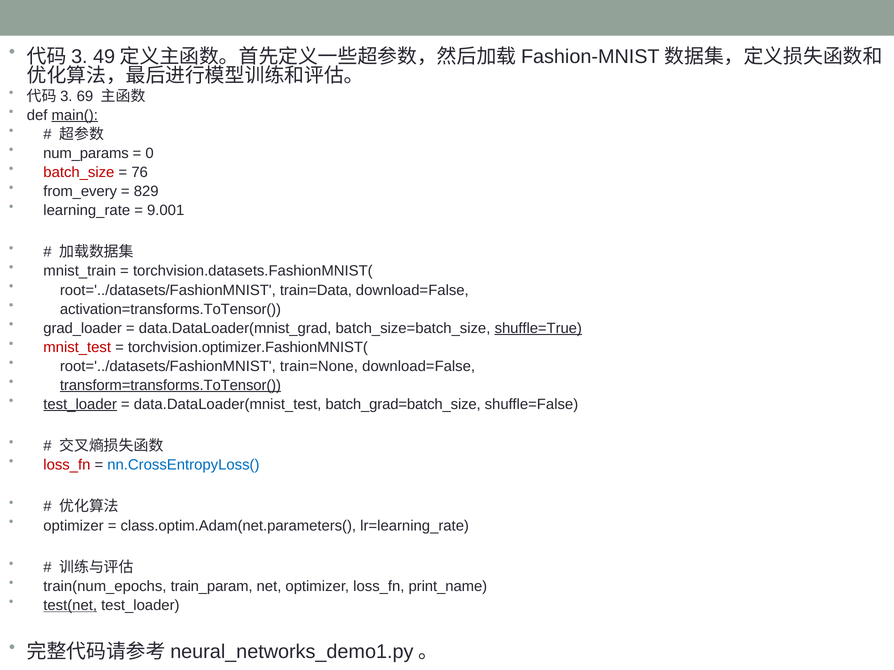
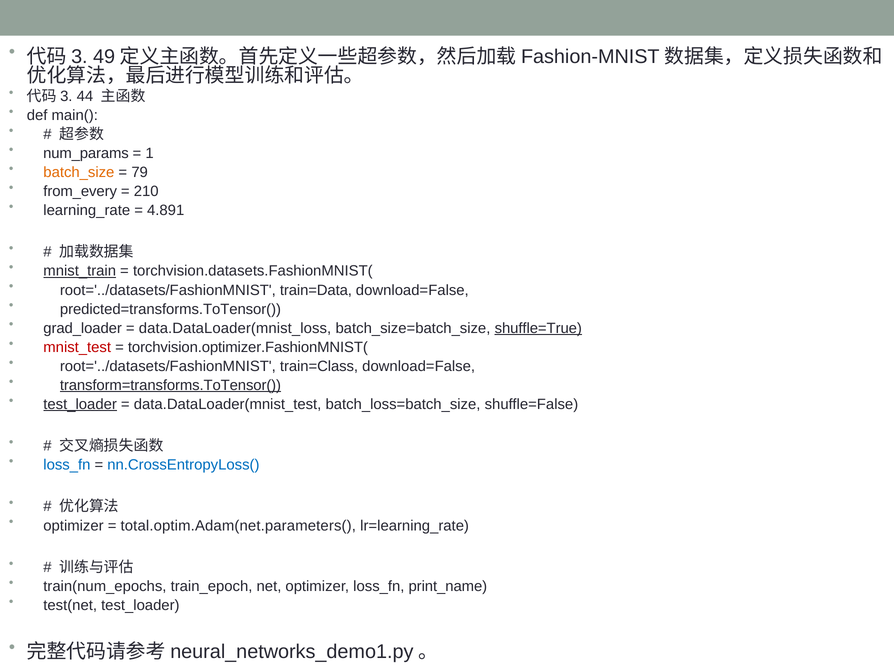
69: 69 -> 44
main( underline: present -> none
0: 0 -> 1
batch_size colour: red -> orange
76: 76 -> 79
829: 829 -> 210
9.001: 9.001 -> 4.891
mnist_train underline: none -> present
activation=transforms.ToTensor(: activation=transforms.ToTensor( -> predicted=transforms.ToTensor(
data.DataLoader(mnist_grad: data.DataLoader(mnist_grad -> data.DataLoader(mnist_loss
train=None: train=None -> train=Class
batch_grad=batch_size: batch_grad=batch_size -> batch_loss=batch_size
loss_fn at (67, 465) colour: red -> blue
class.optim.Adam(net.parameters(: class.optim.Adam(net.parameters( -> total.optim.Adam(net.parameters(
train_param: train_param -> train_epoch
test(net underline: present -> none
